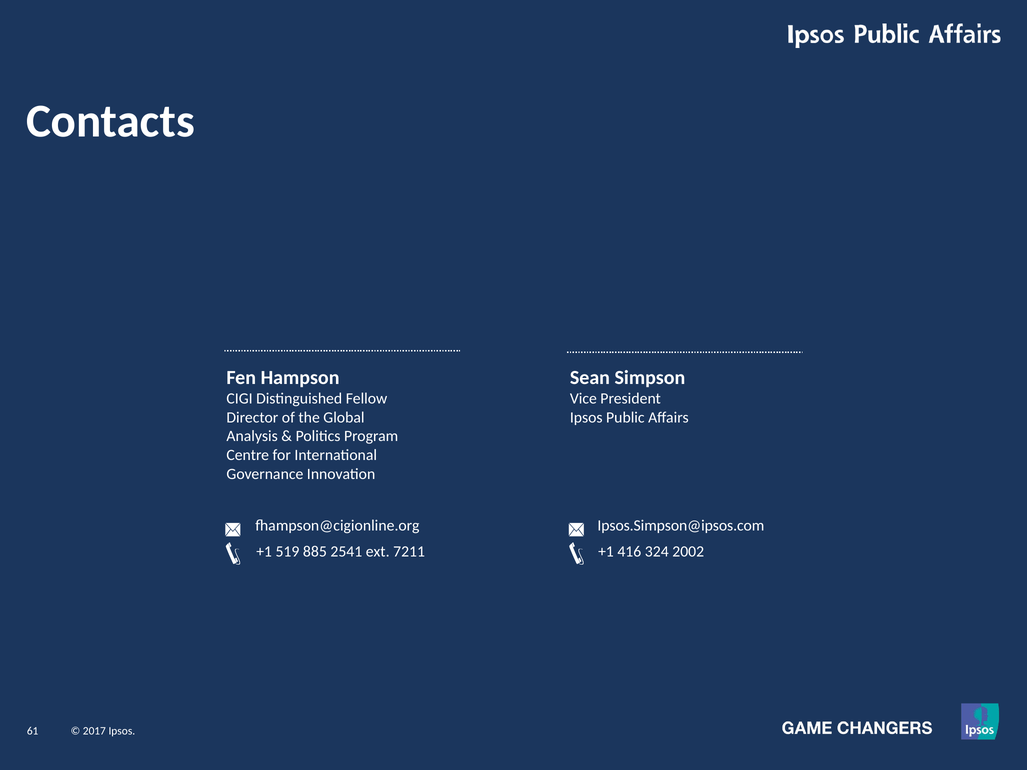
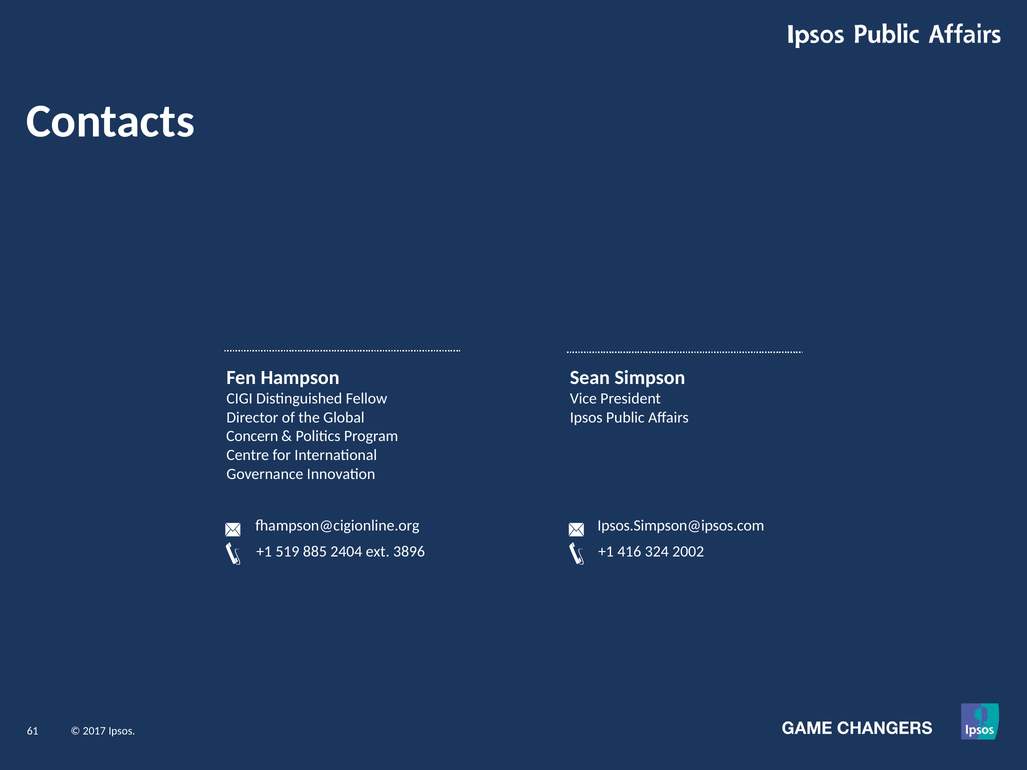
Analysis: Analysis -> Concern
2541: 2541 -> 2404
7211: 7211 -> 3896
